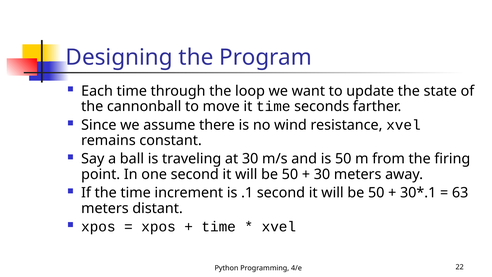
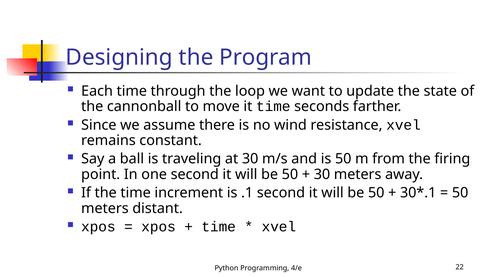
63 at (460, 193): 63 -> 50
